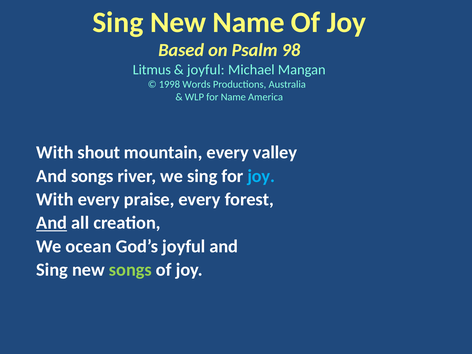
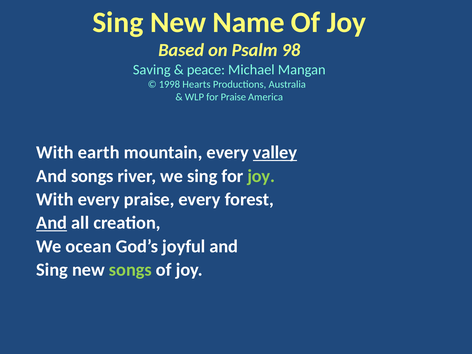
Litmus: Litmus -> Saving
joyful at (206, 70): joyful -> peace
Words: Words -> Hearts
for Name: Name -> Praise
shout: shout -> earth
valley underline: none -> present
joy at (261, 176) colour: light blue -> light green
